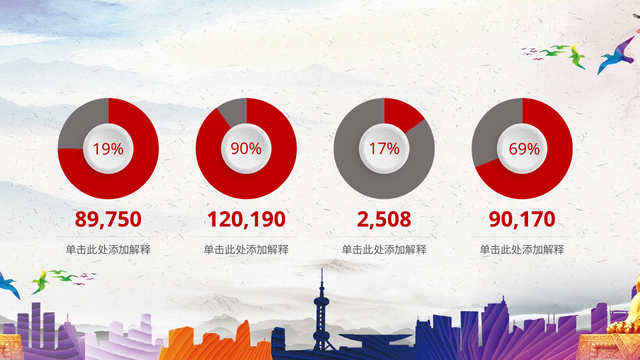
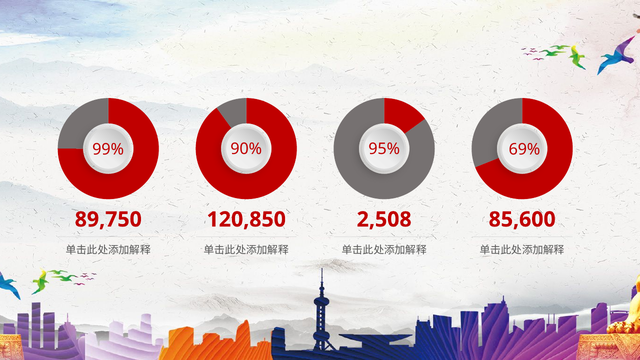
17%: 17% -> 95%
19%: 19% -> 99%
120,190: 120,190 -> 120,850
90,170: 90,170 -> 85,600
